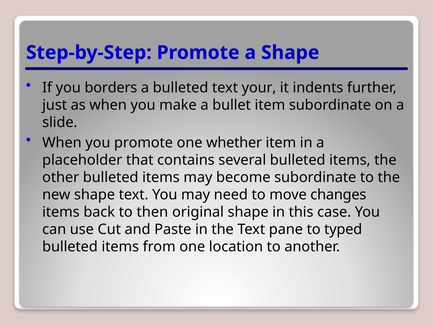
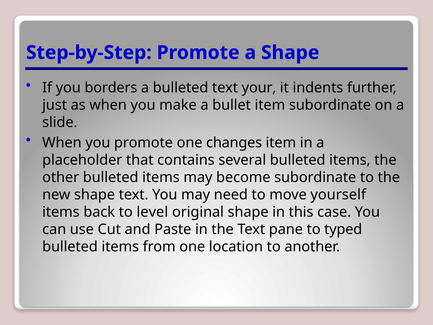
whether: whether -> changes
changes: changes -> yourself
then: then -> level
